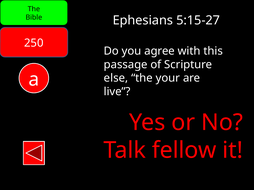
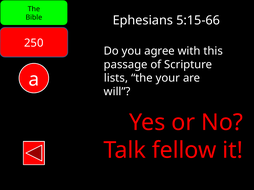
5:15-27: 5:15-27 -> 5:15-66
else: else -> lists
live: live -> will
